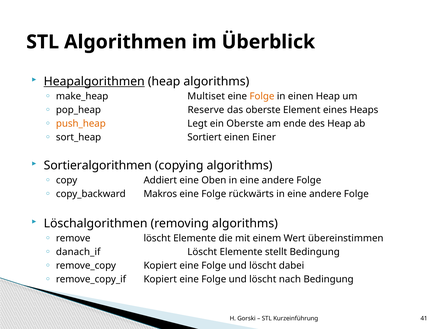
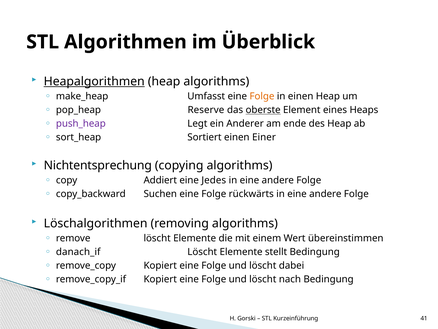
Multiset: Multiset -> Umfasst
oberste at (263, 110) underline: none -> present
push_heap colour: orange -> purple
ein Oberste: Oberste -> Anderer
Sortieralgorithmen: Sortieralgorithmen -> Nichtentsprechung
Oben: Oben -> Jedes
Makros: Makros -> Suchen
